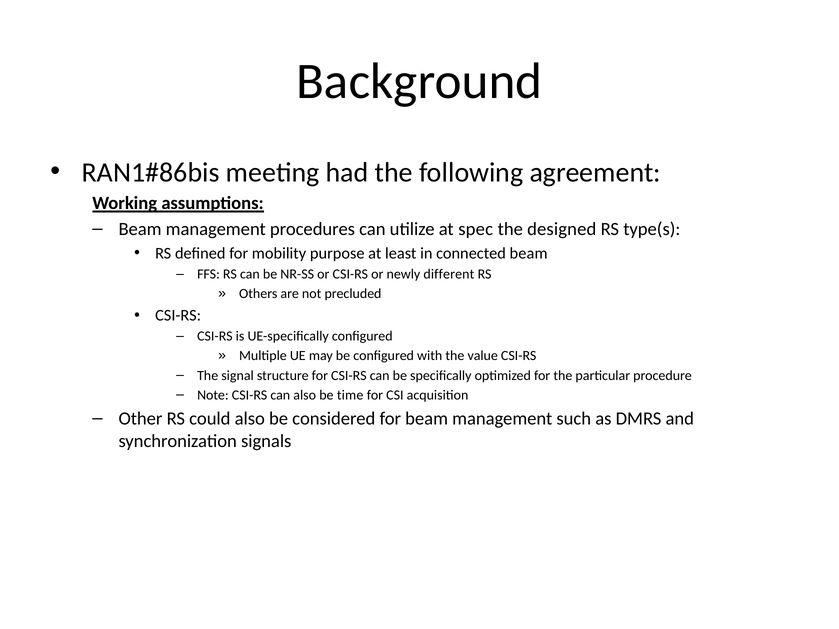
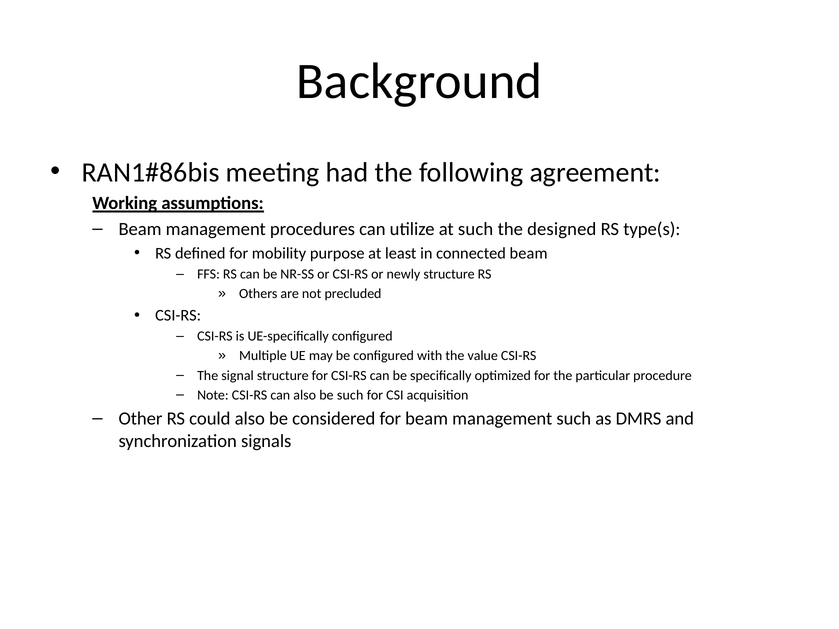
at spec: spec -> such
newly different: different -> structure
be time: time -> such
